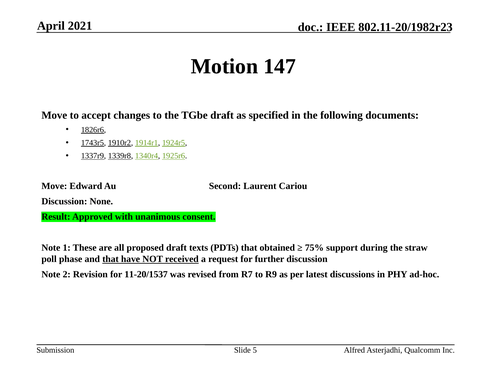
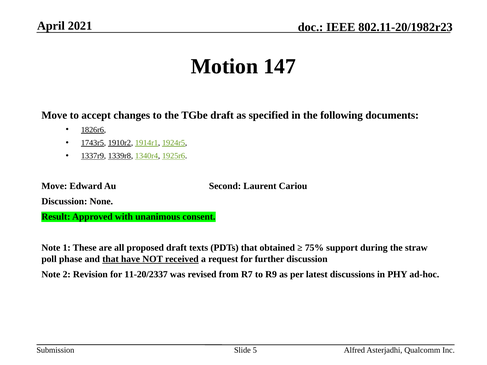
11-20/1537: 11-20/1537 -> 11-20/2337
